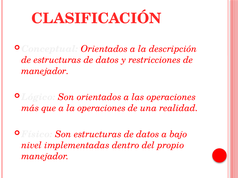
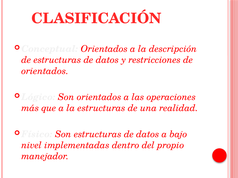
manejador at (45, 71): manejador -> orientados
la operaciones: operaciones -> estructuras
